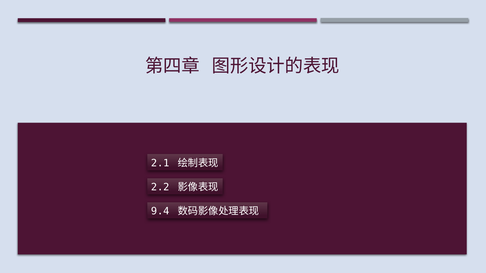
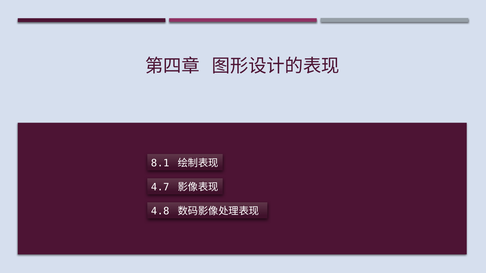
2.1: 2.1 -> 8.1
2.2: 2.2 -> 4.7
9.4: 9.4 -> 4.8
